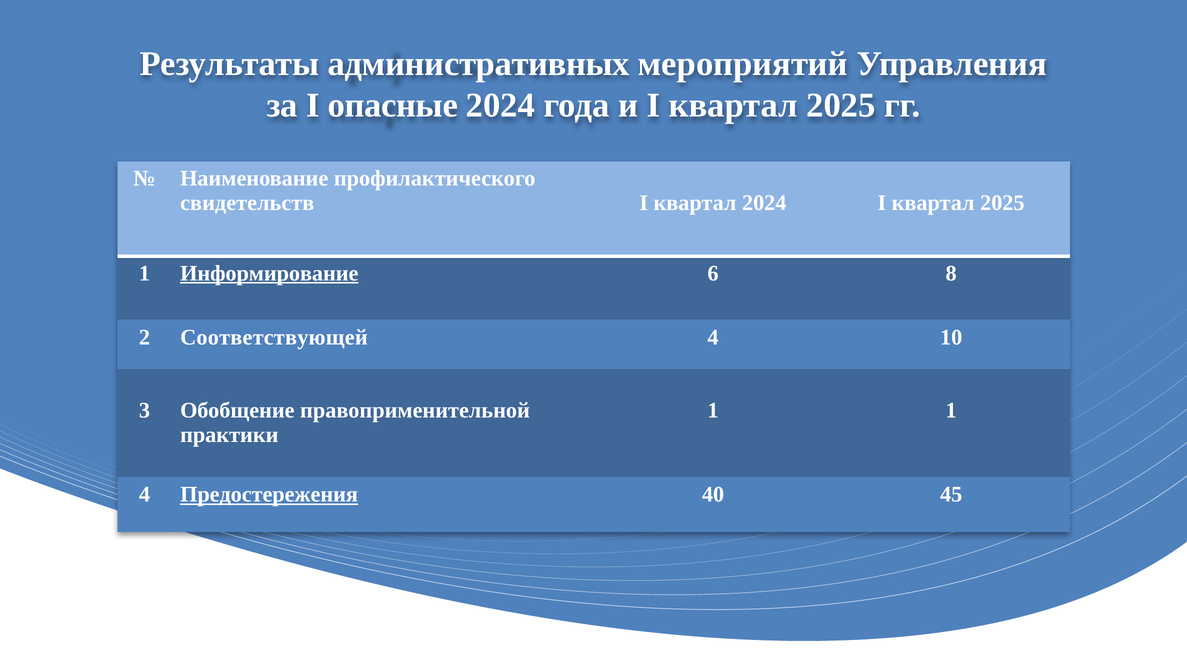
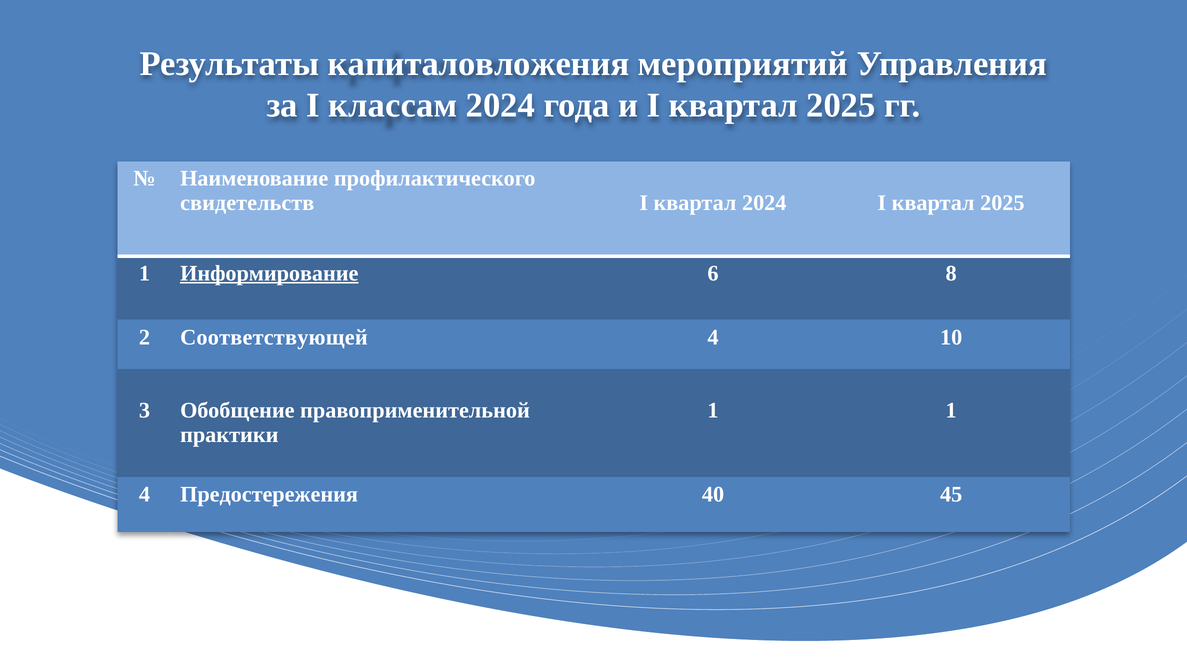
административных: административных -> капиталовложения
опасные: опасные -> классам
Предостережения underline: present -> none
